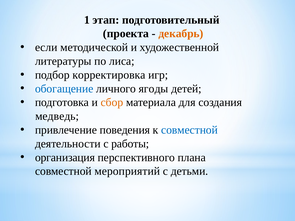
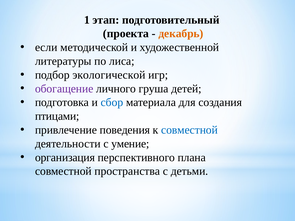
корректировка: корректировка -> экологической
обогащение colour: blue -> purple
ягоды: ягоды -> груша
сбор colour: orange -> blue
медведь: медведь -> птицами
работы: работы -> умение
мероприятий: мероприятий -> пространства
